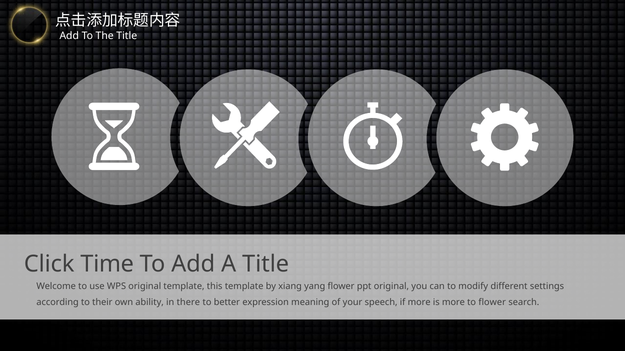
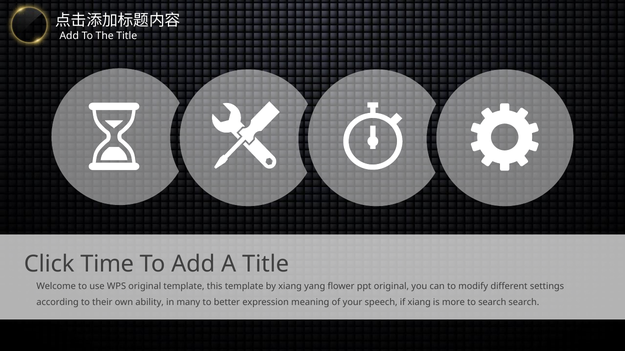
there: there -> many
if more: more -> xiang
to flower: flower -> search
